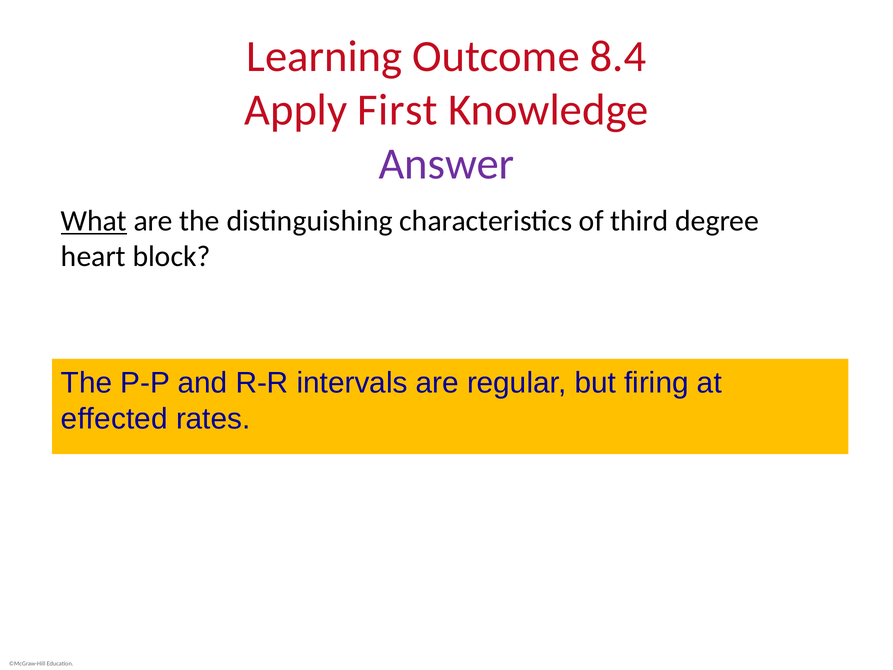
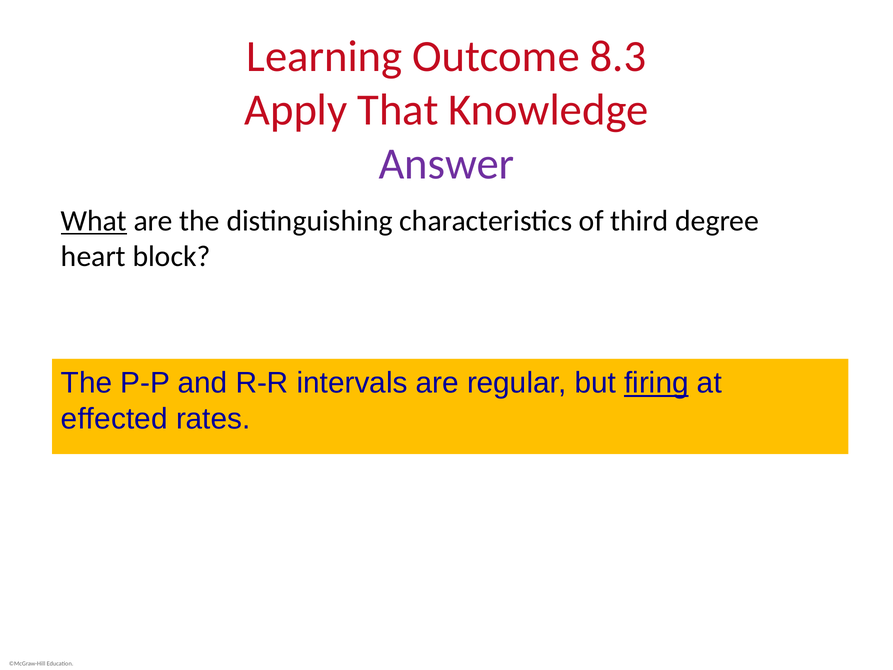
8.4: 8.4 -> 8.3
First: First -> That
firing underline: none -> present
